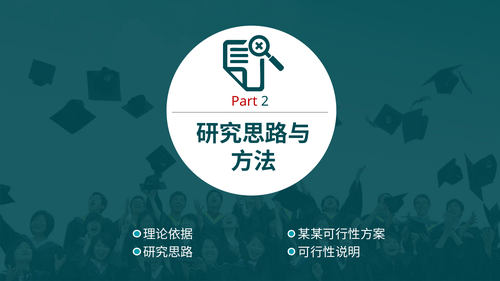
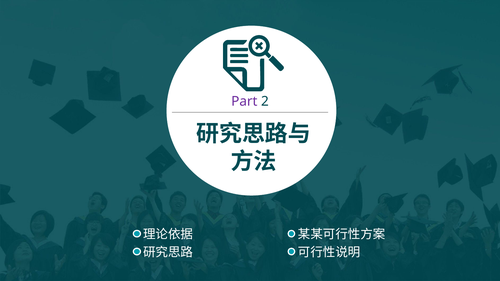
Part colour: red -> purple
